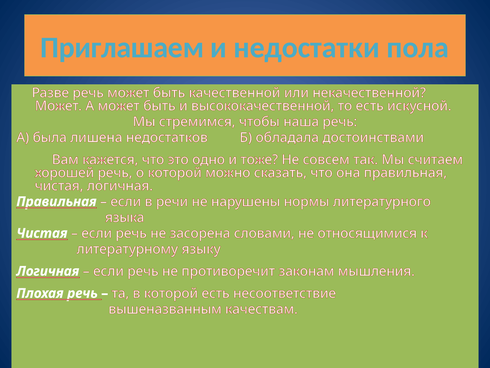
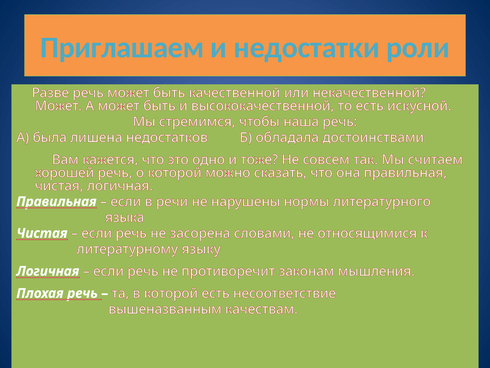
пола: пола -> роли
